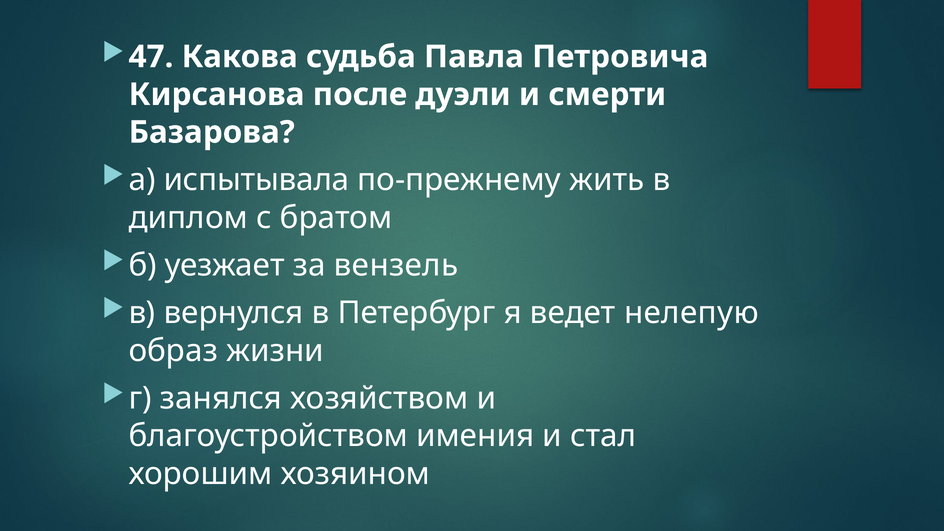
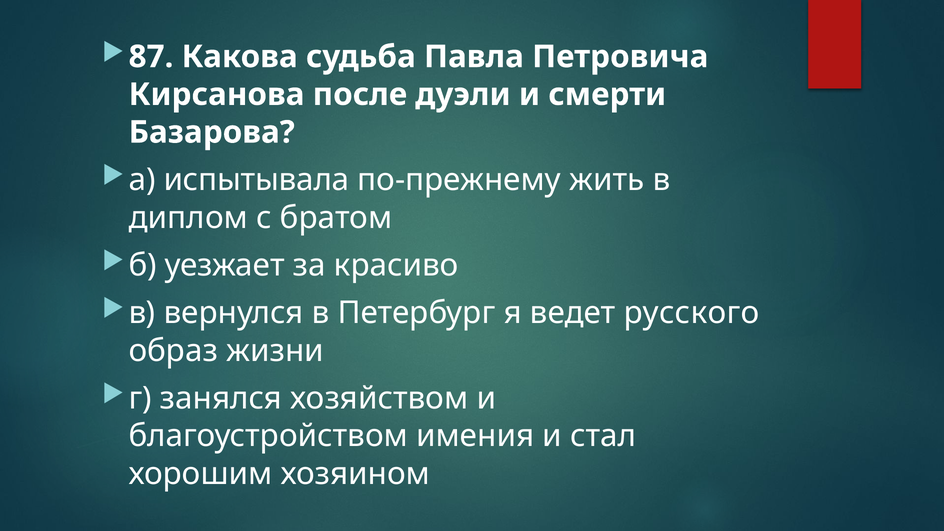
47: 47 -> 87
вензель: вензель -> красиво
нелепую: нелепую -> русского
